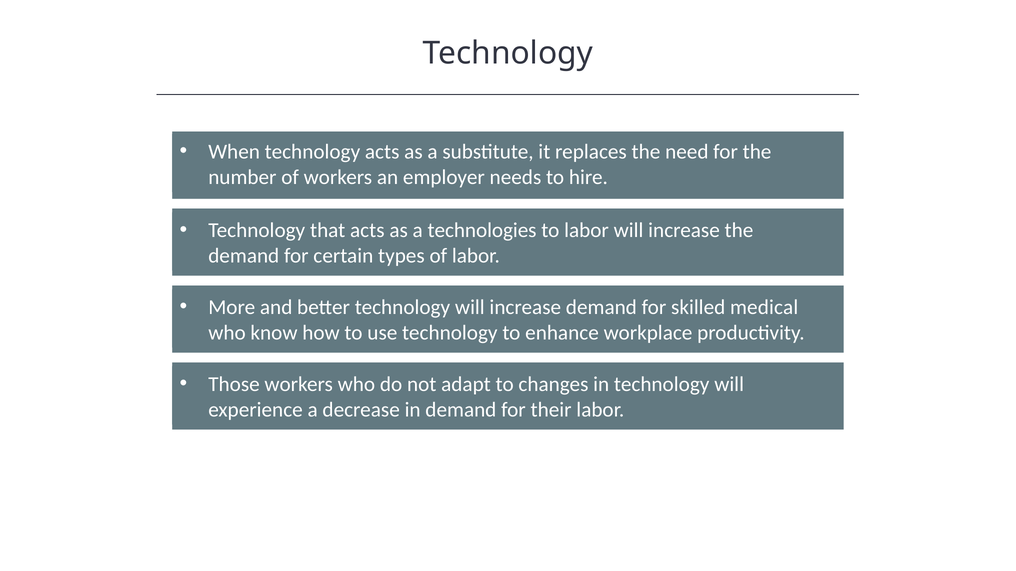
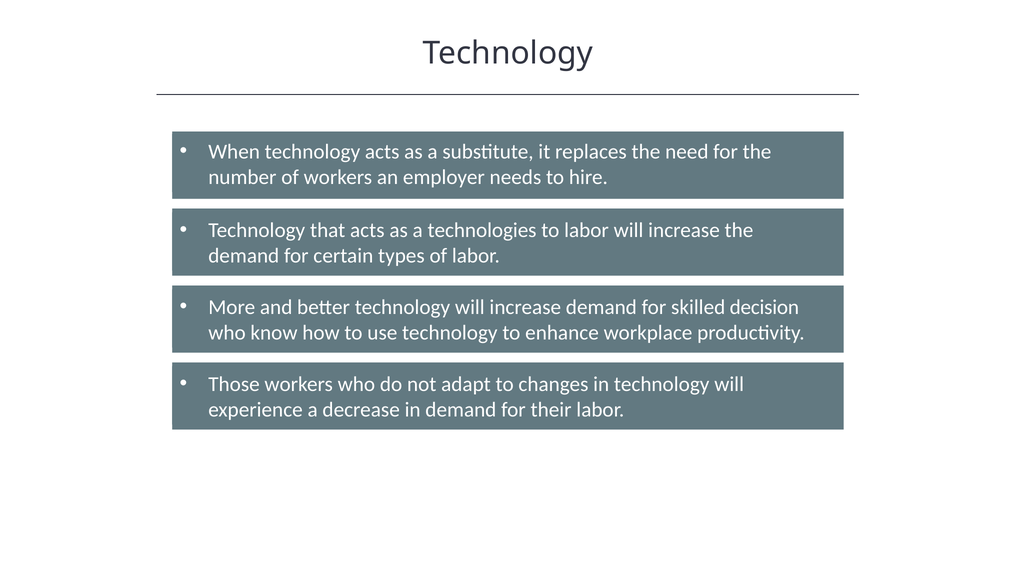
medical: medical -> decision
